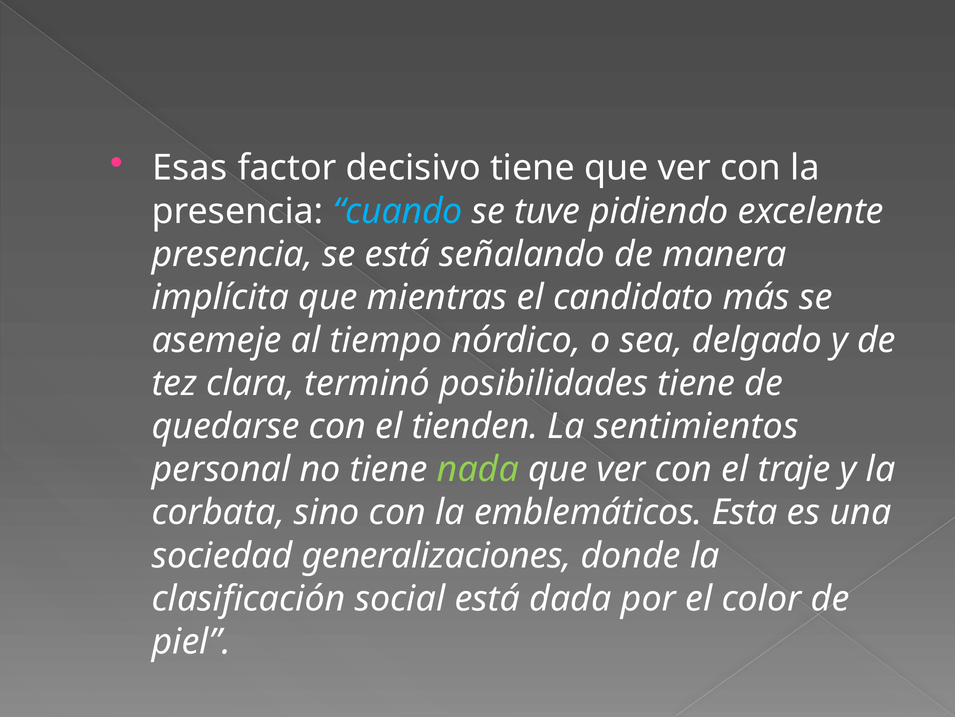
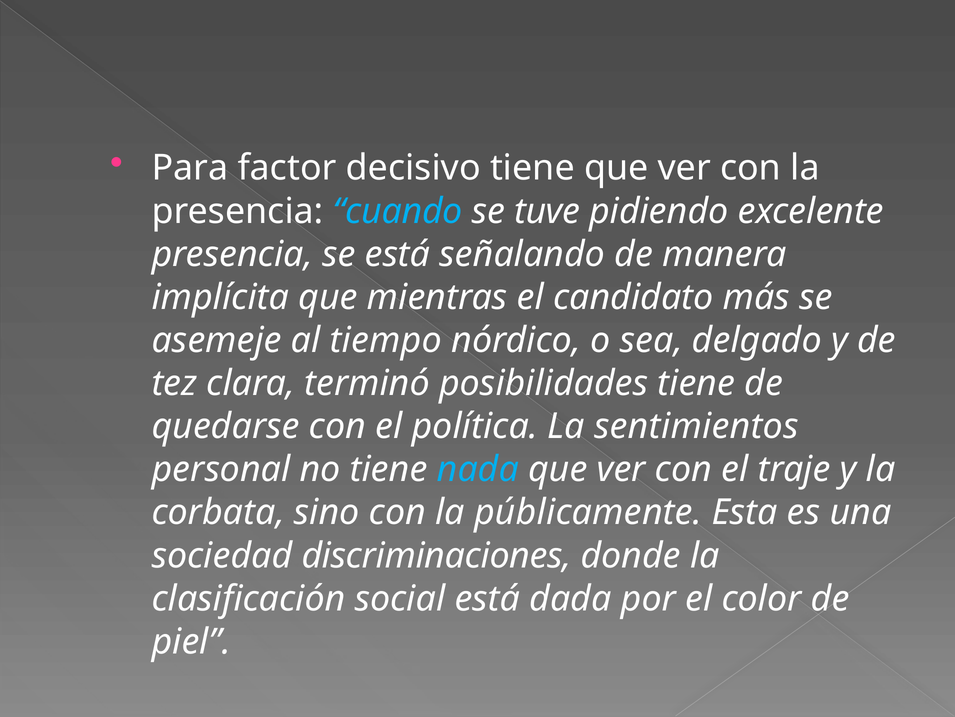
Esas: Esas -> Para
tienden: tienden -> política
nada colour: light green -> light blue
emblemáticos: emblemáticos -> públicamente
generalizaciones: generalizaciones -> discriminaciones
